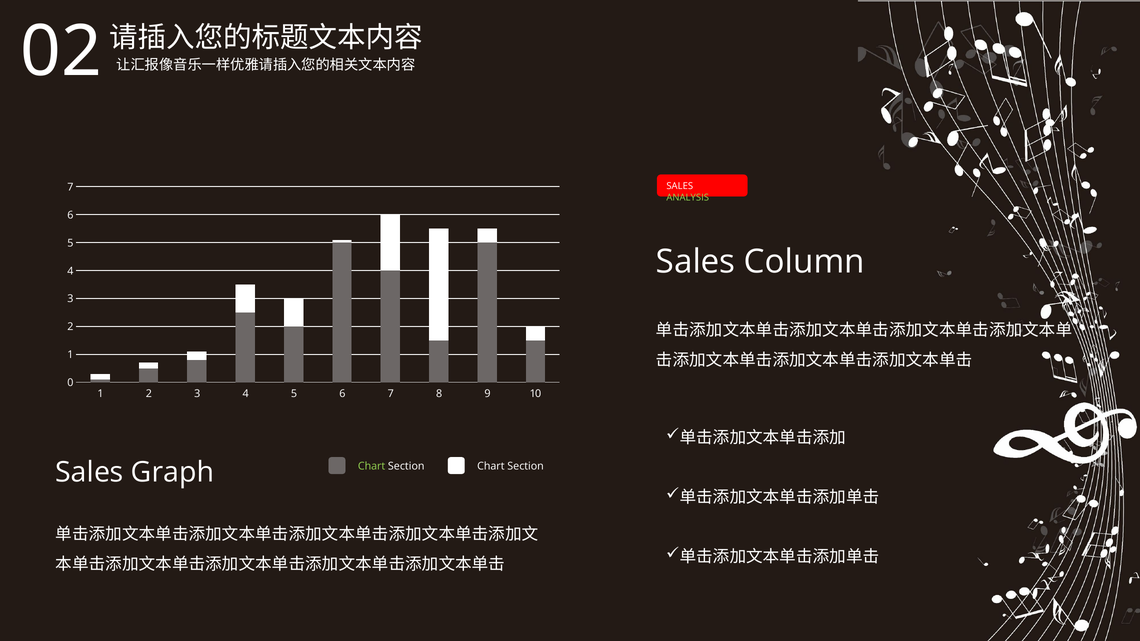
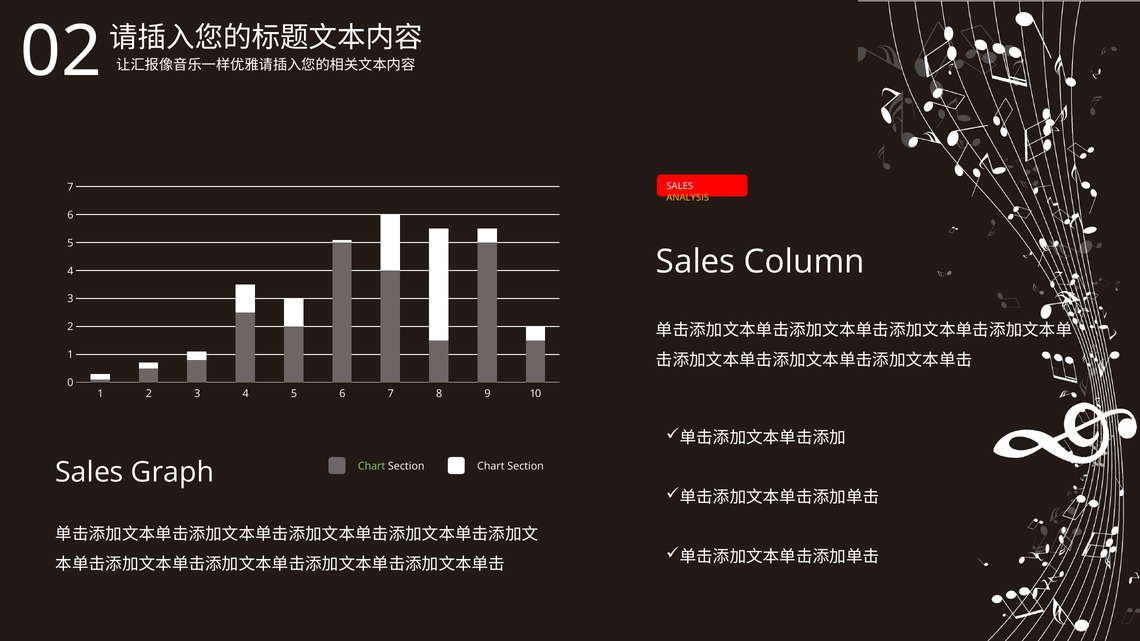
ANALYSIS colour: light green -> yellow
